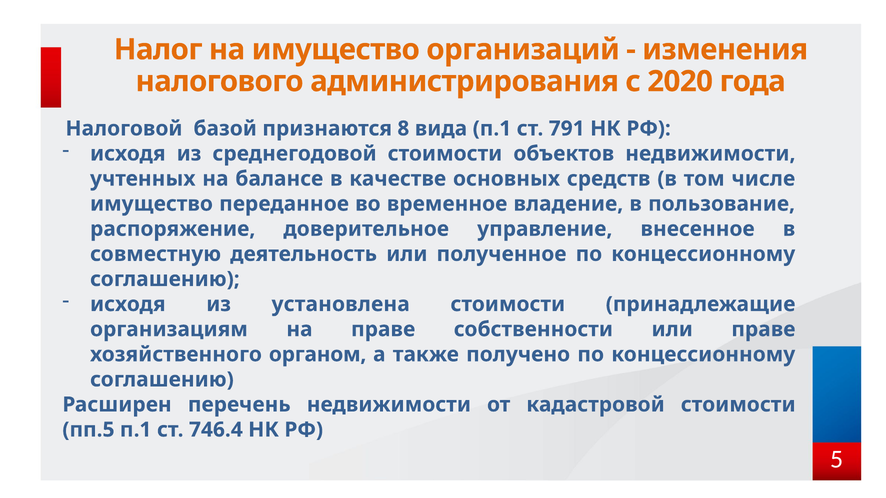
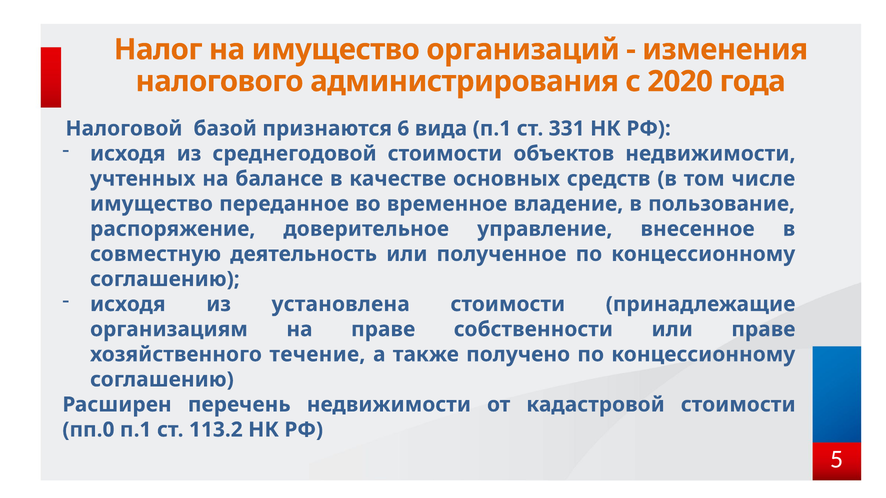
8: 8 -> 6
791: 791 -> 331
органом: органом -> течение
пп.5: пп.5 -> пп.0
746.4: 746.4 -> 113.2
